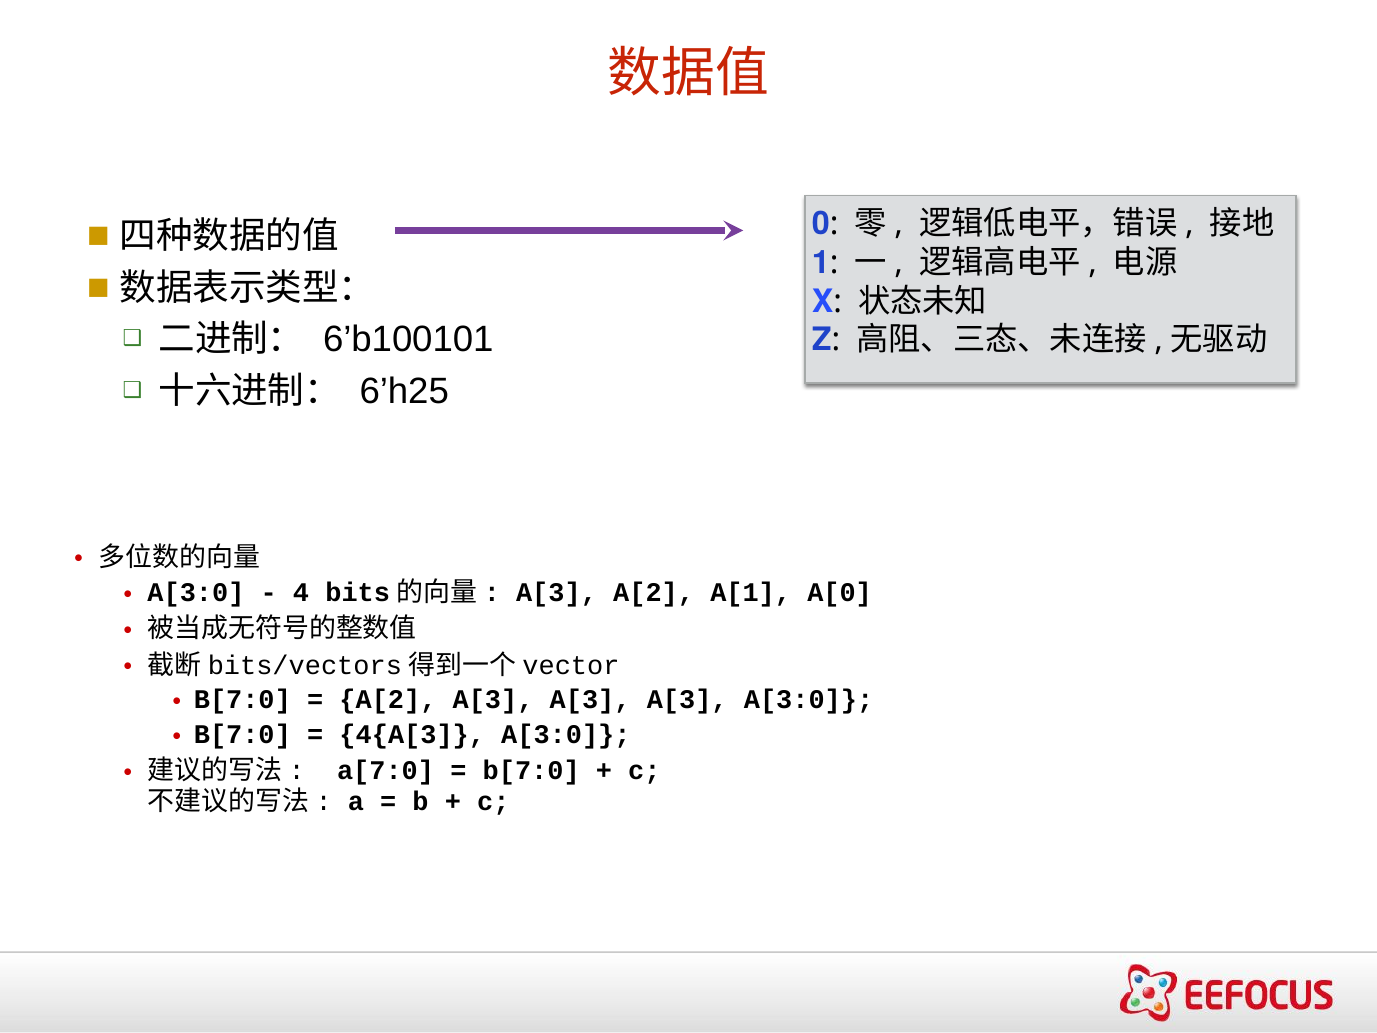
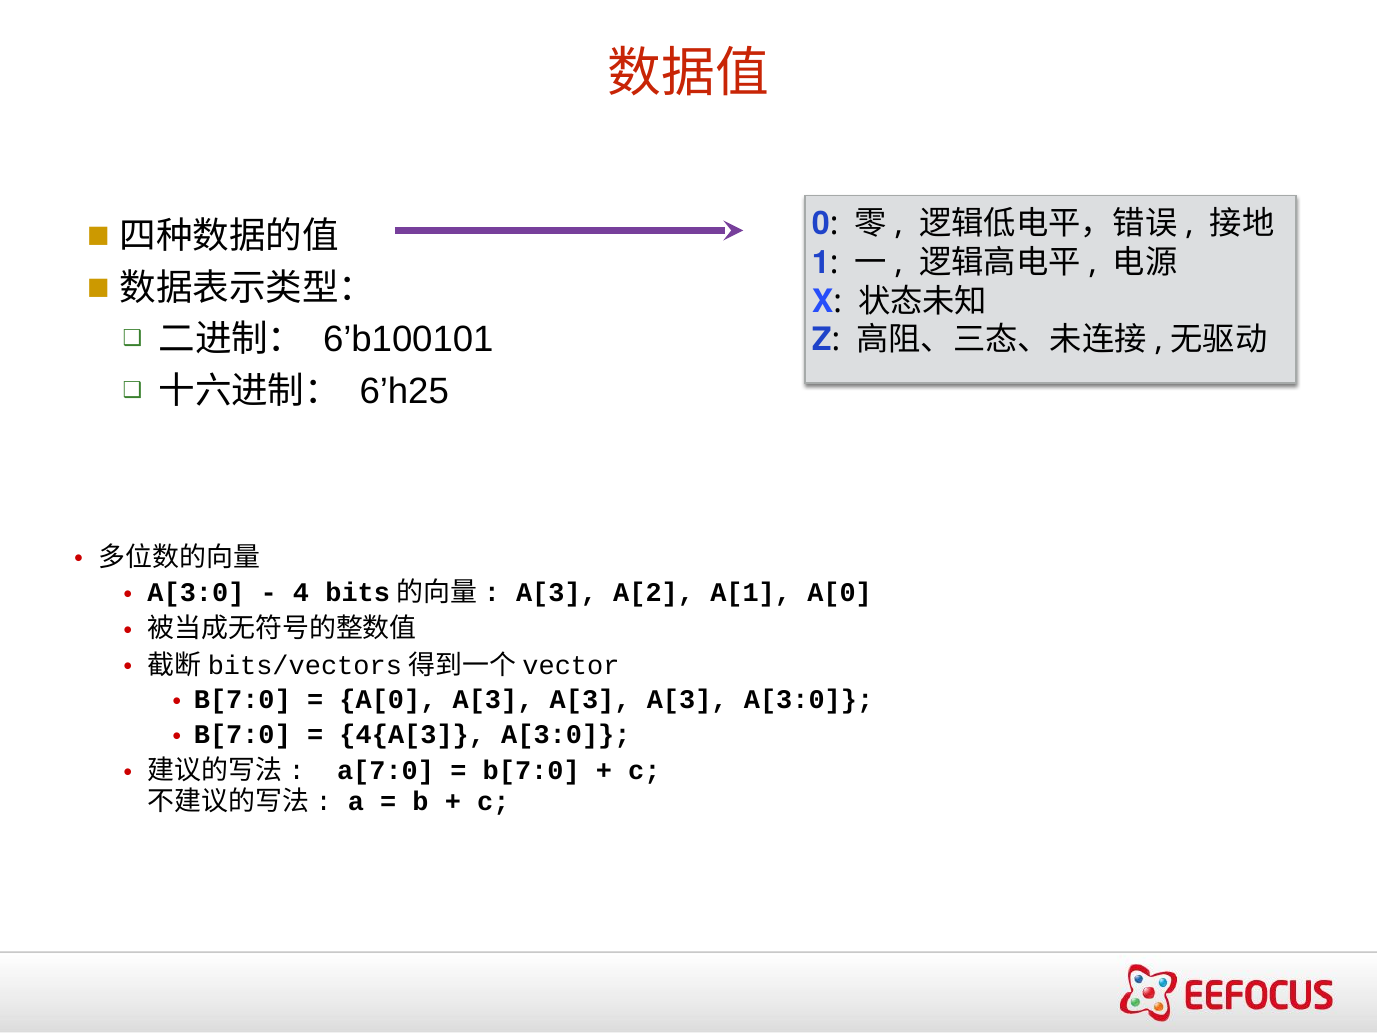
A[2 at (388, 700): A[2 -> A[0
